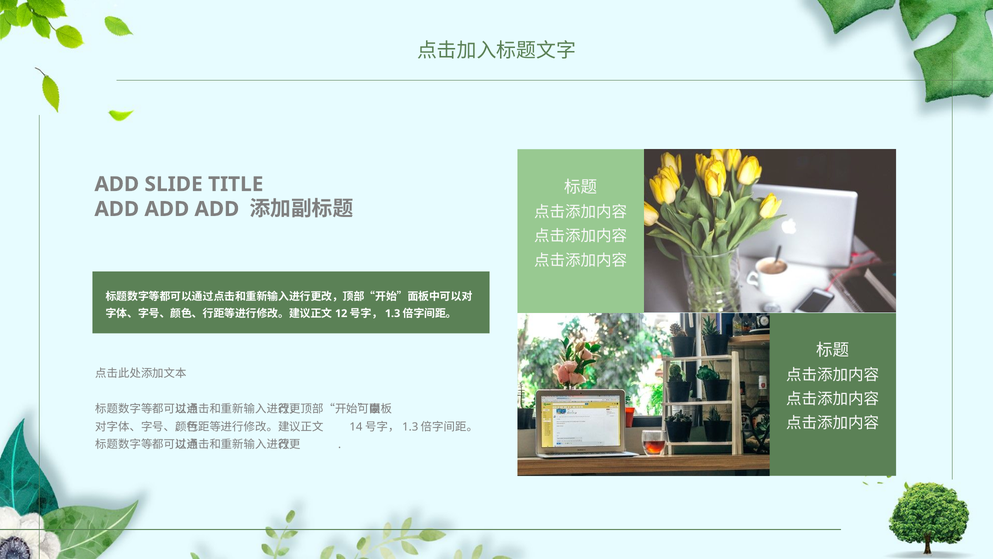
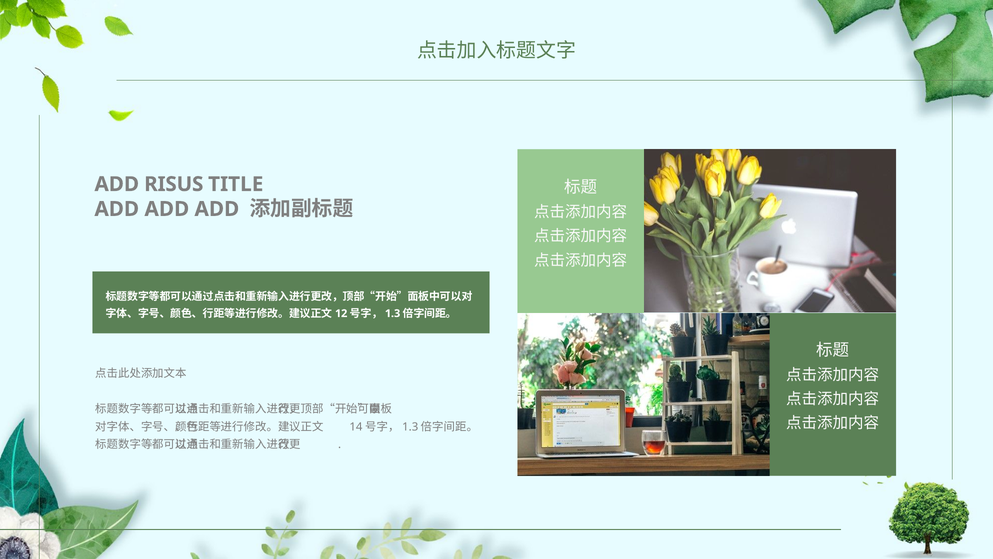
SLIDE: SLIDE -> RISUS
